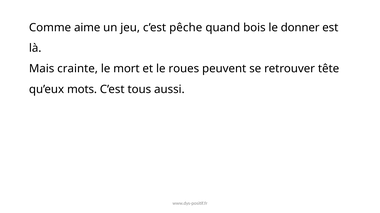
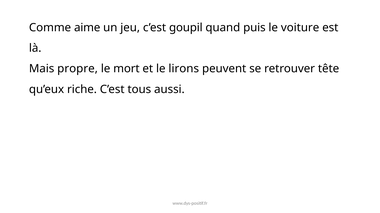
pêche: pêche -> goupil
bois: bois -> puis
donner: donner -> voiture
crainte: crainte -> propre
roues: roues -> lirons
mots: mots -> riche
